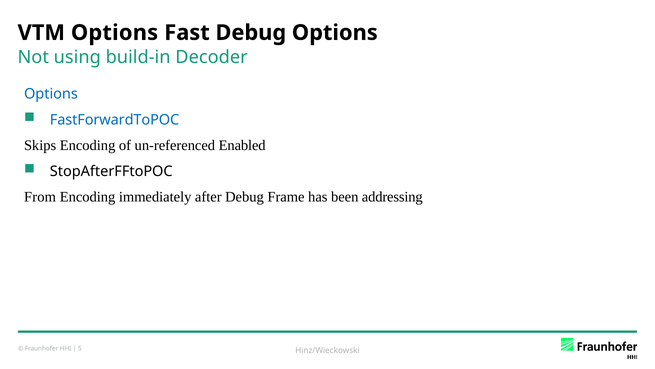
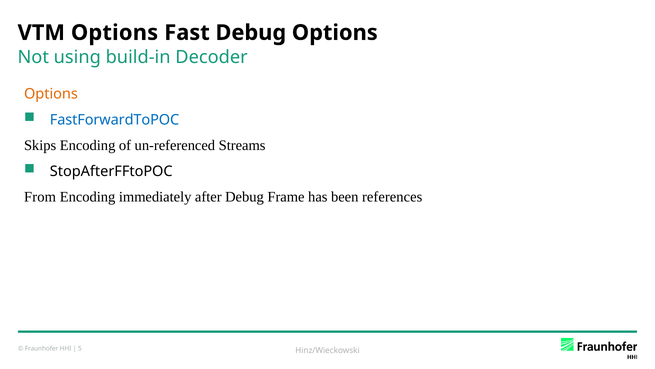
Options at (51, 94) colour: blue -> orange
Enabled: Enabled -> Streams
addressing: addressing -> references
